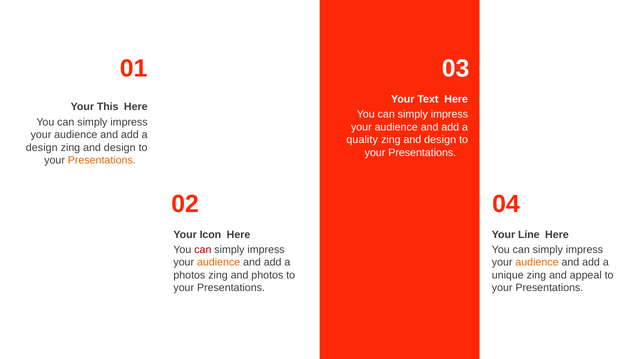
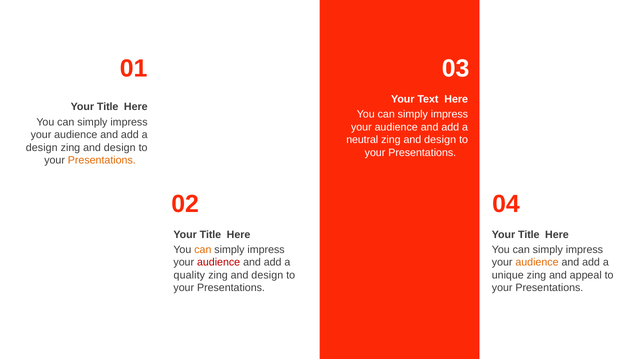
This at (108, 107): This -> Title
quality: quality -> neutral
Icon at (210, 235): Icon -> Title
Line at (529, 235): Line -> Title
can at (203, 250) colour: red -> orange
audience at (219, 263) colour: orange -> red
photos at (189, 276): photos -> quality
photos at (267, 276): photos -> design
